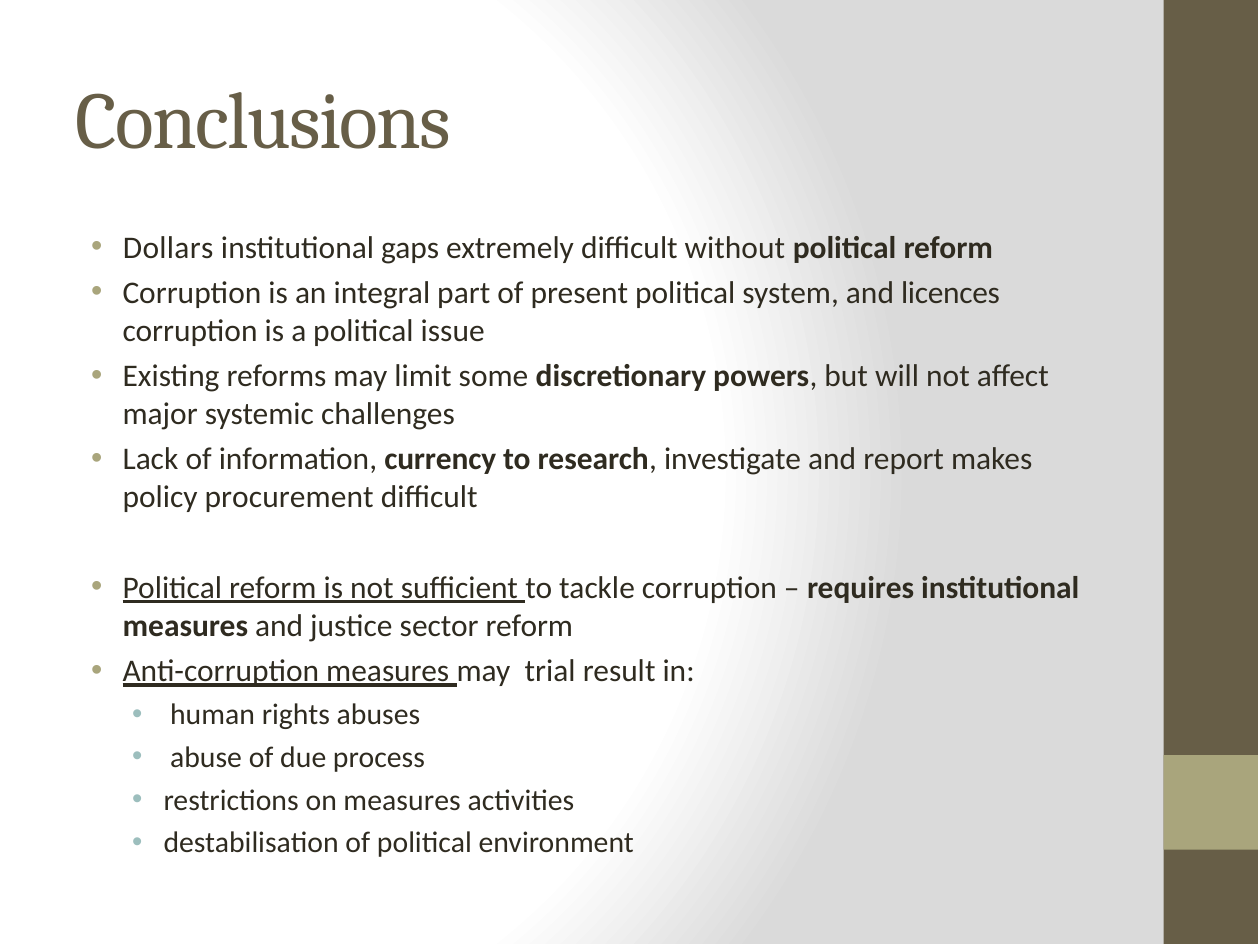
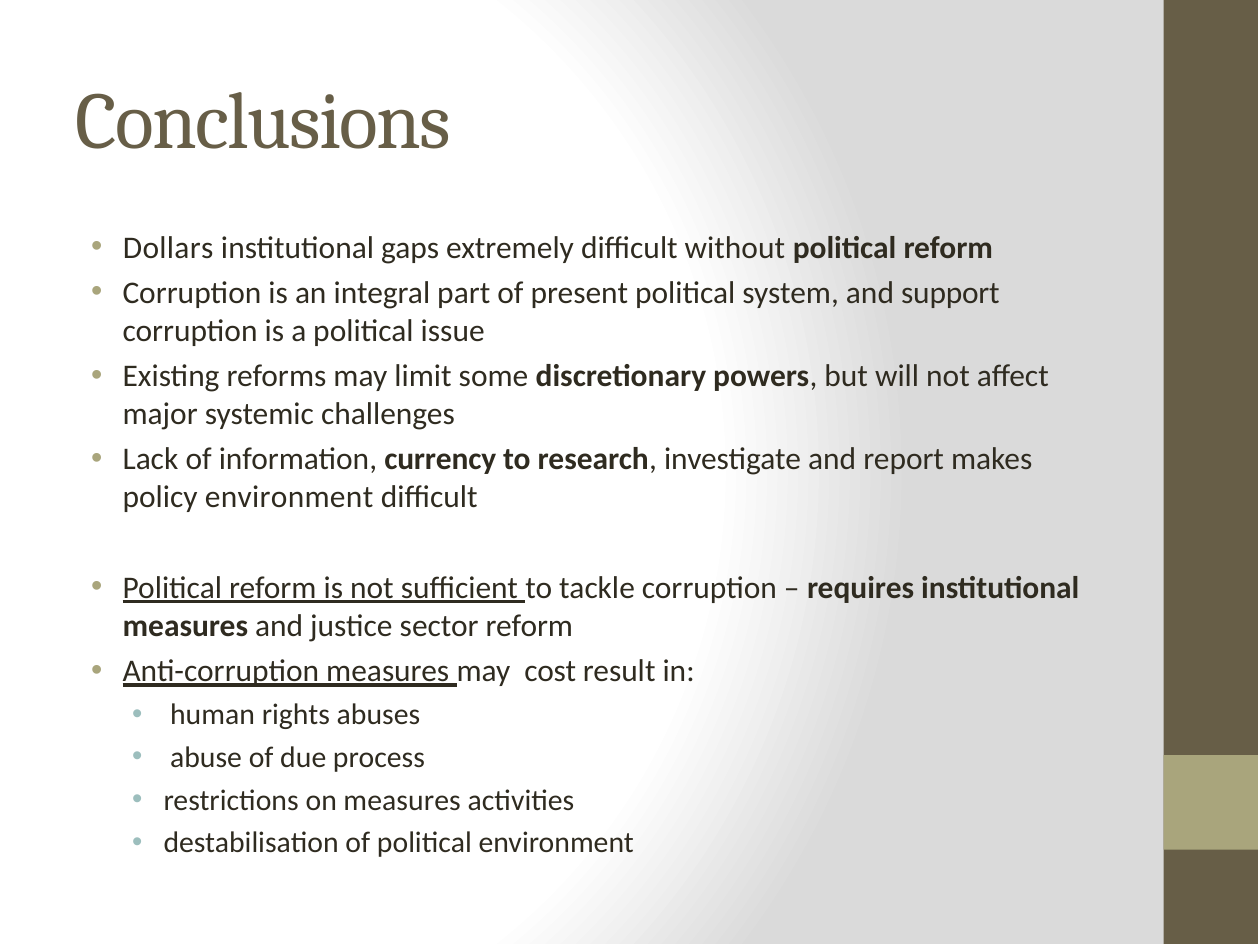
licences: licences -> support
policy procurement: procurement -> environment
trial: trial -> cost
